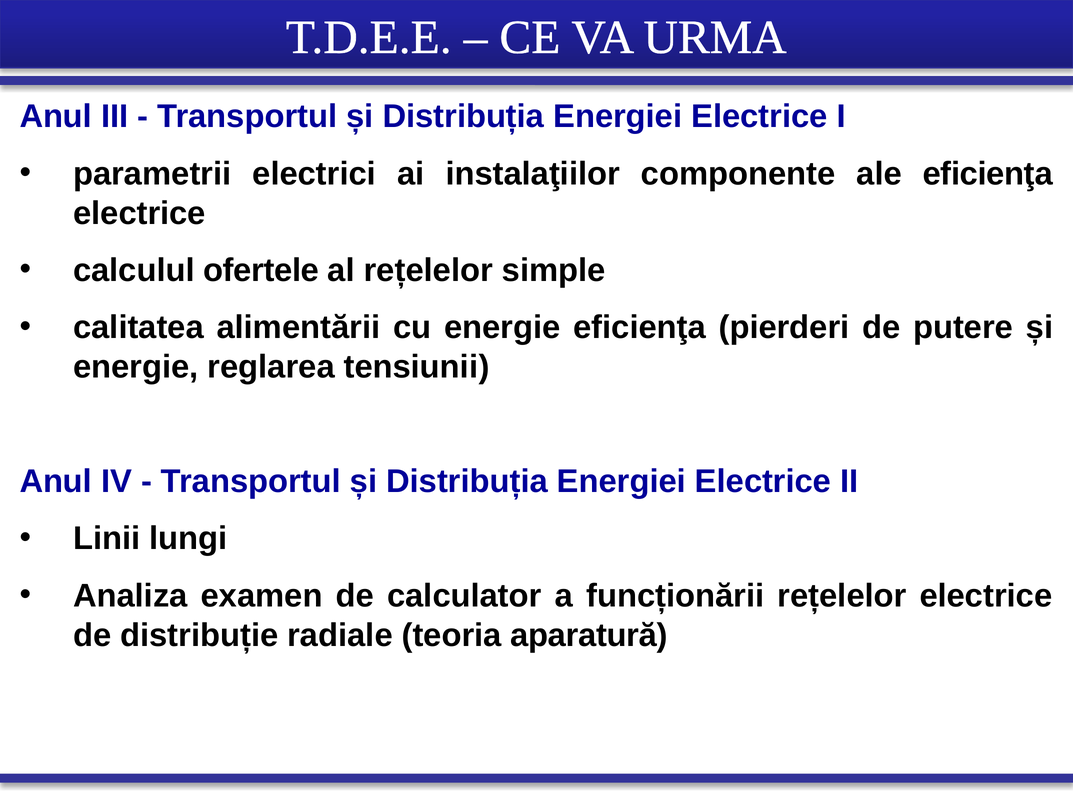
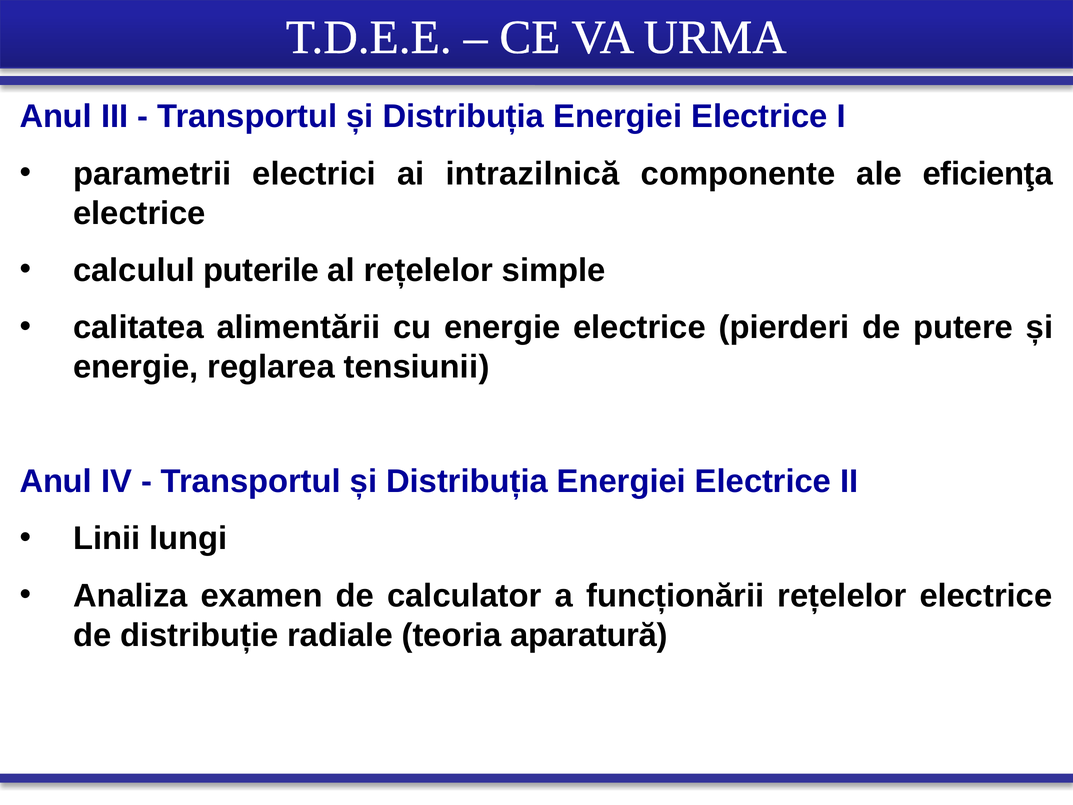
instalaţiilor: instalaţiilor -> intrazilnică
ofertele: ofertele -> puterile
energie eficienţa: eficienţa -> electrice
